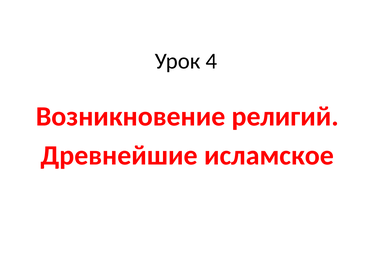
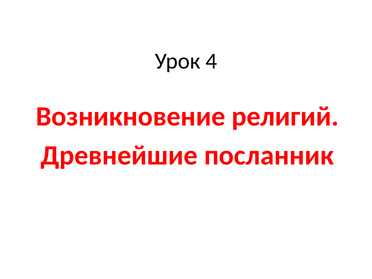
исламское: исламское -> посланник
